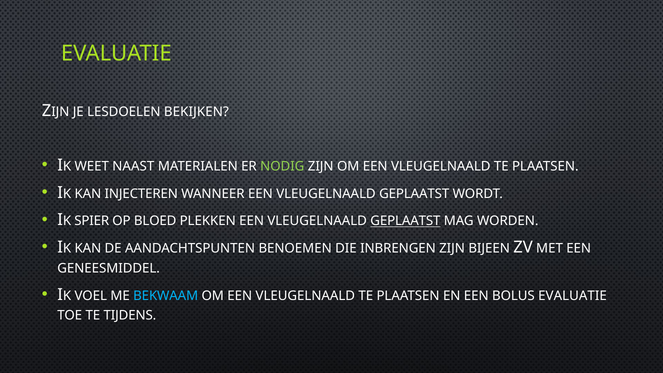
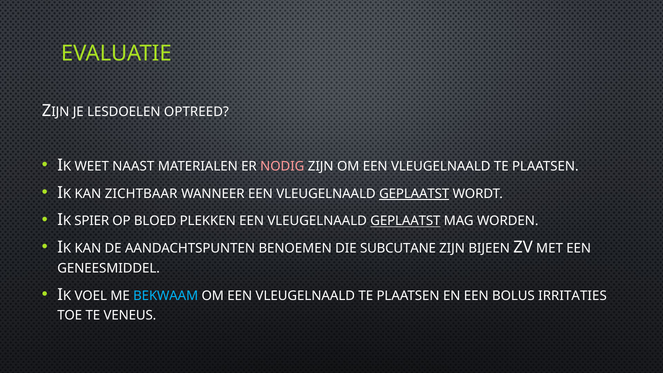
BEKIJKEN: BEKIJKEN -> OPTREED
NODIG colour: light green -> pink
INJECTEREN: INJECTEREN -> ZICHTBAAR
GEPLAATST at (414, 194) underline: none -> present
INBRENGEN: INBRENGEN -> SUBCUTANE
BOLUS EVALUATIE: EVALUATIE -> IRRITATIES
TIJDENS: TIJDENS -> VENEUS
